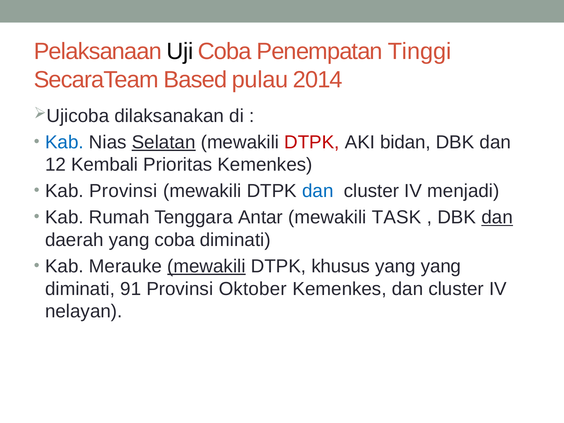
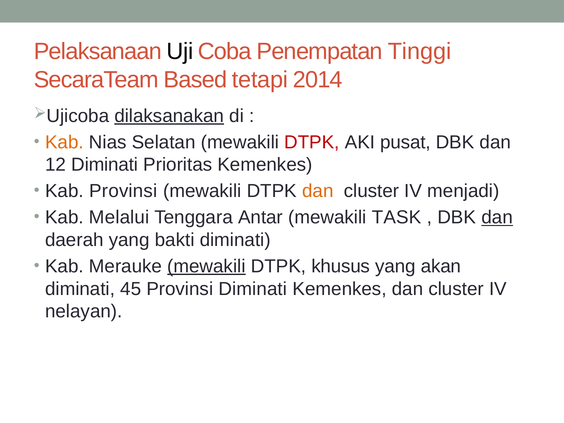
pulau: pulau -> tetapi
dilaksanakan underline: none -> present
Kab at (64, 142) colour: blue -> orange
Selatan underline: present -> none
bidan: bidan -> pusat
12 Kembali: Kembali -> Diminati
dan at (318, 191) colour: blue -> orange
Rumah: Rumah -> Melalui
yang coba: coba -> bakti
yang yang: yang -> akan
91: 91 -> 45
Provinsi Oktober: Oktober -> Diminati
